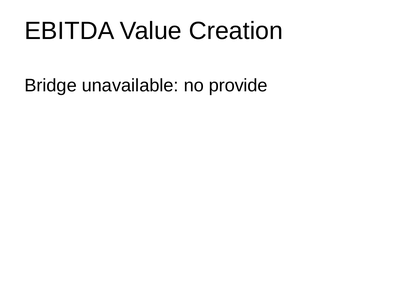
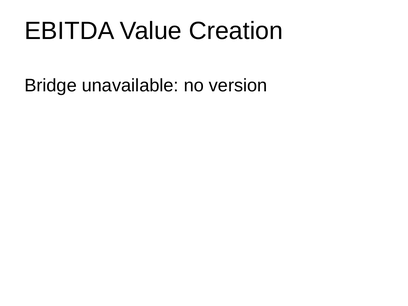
provide: provide -> version
